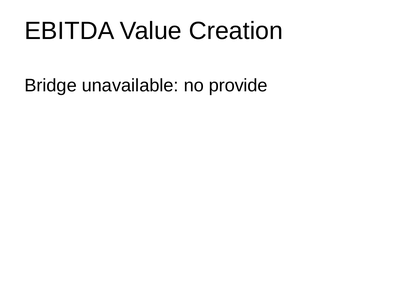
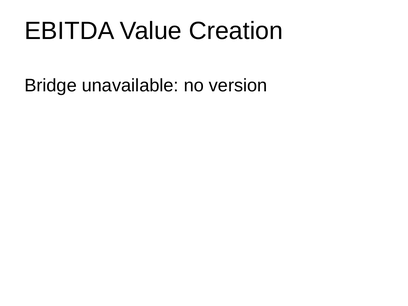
provide: provide -> version
